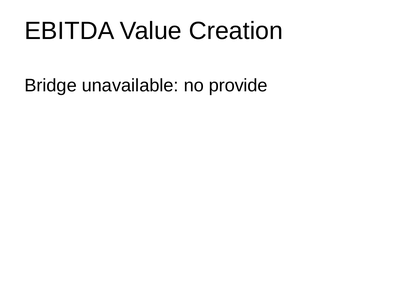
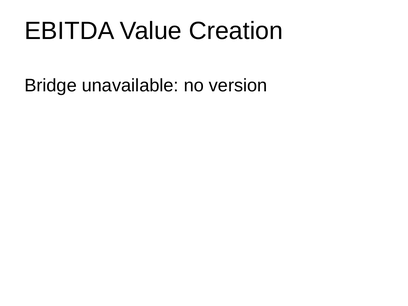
provide: provide -> version
